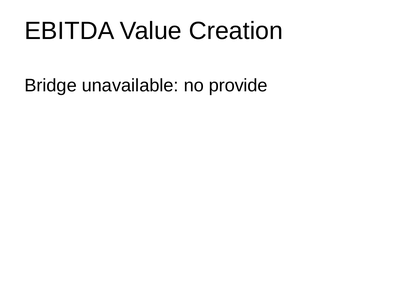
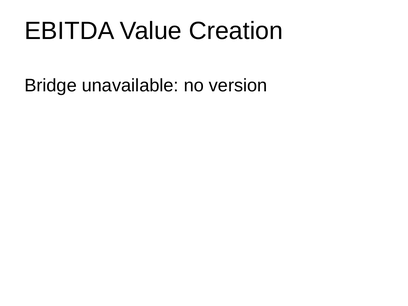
provide: provide -> version
